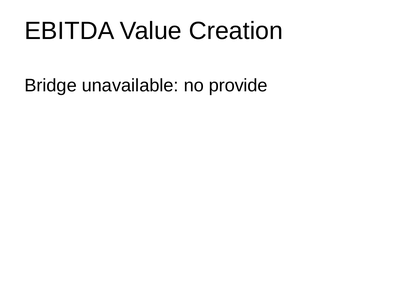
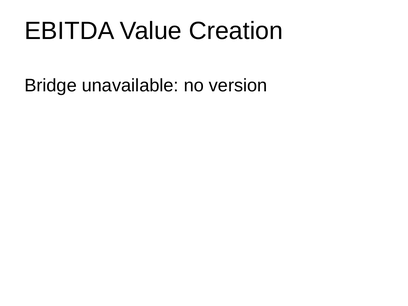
provide: provide -> version
